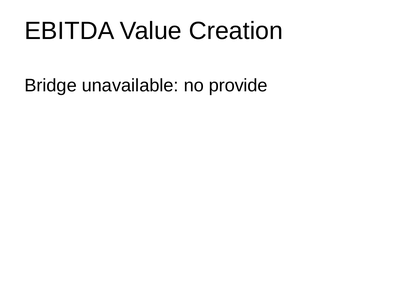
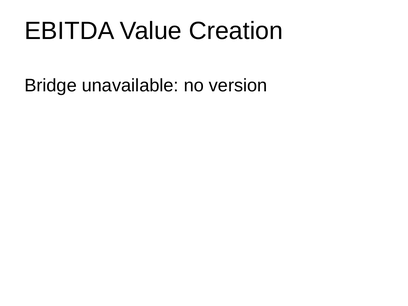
provide: provide -> version
